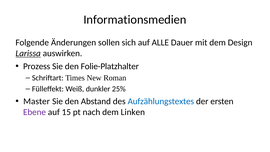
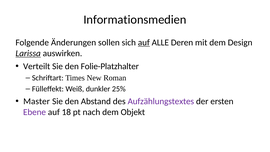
auf at (144, 42) underline: none -> present
Dauer: Dauer -> Deren
Prozess: Prozess -> Verteilt
Aufzählungstextes colour: blue -> purple
15: 15 -> 18
Linken: Linken -> Objekt
